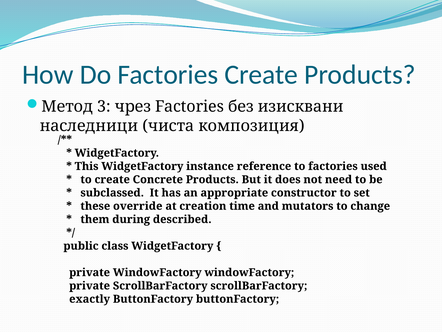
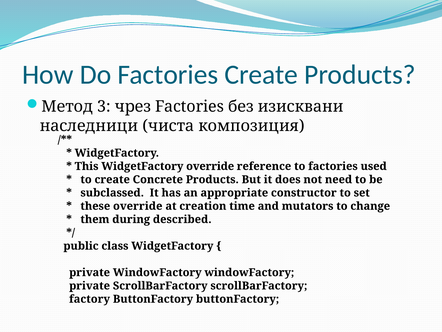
WidgetFactory instance: instance -> override
exactly: exactly -> factory
